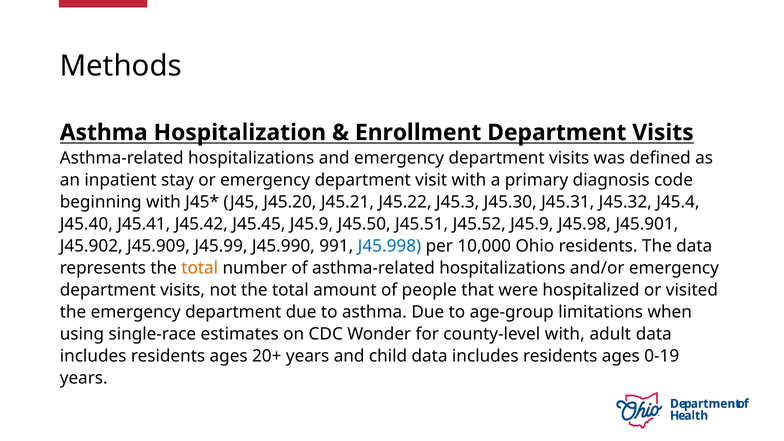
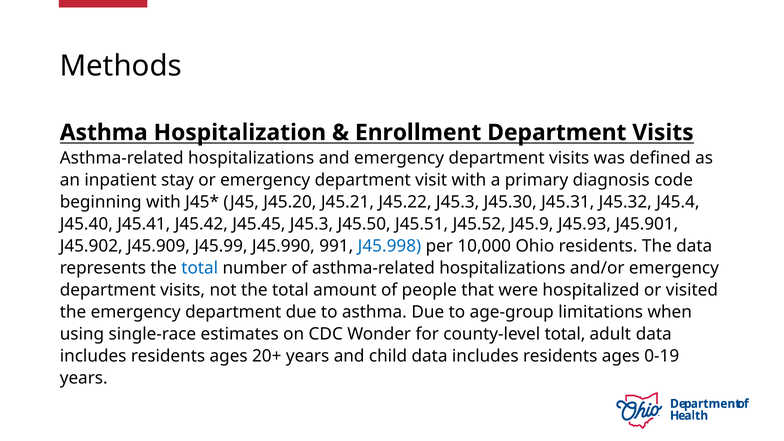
J45.45 J45.9: J45.9 -> J45.3
J45.98: J45.98 -> J45.93
total at (200, 268) colour: orange -> blue
county-level with: with -> total
